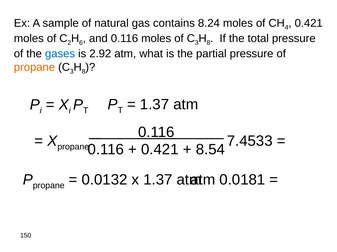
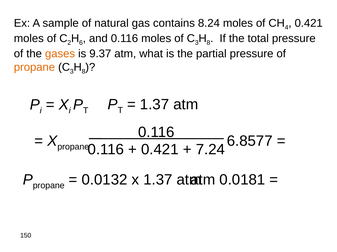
gases colour: blue -> orange
2.92: 2.92 -> 9.37
7.4533: 7.4533 -> 6.8577
8.54: 8.54 -> 7.24
